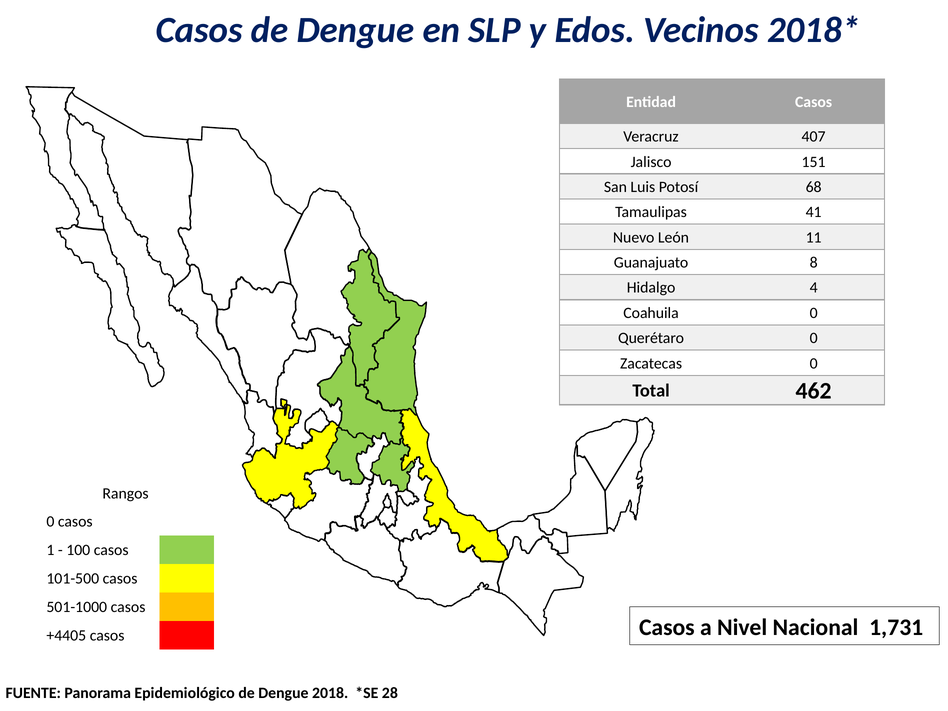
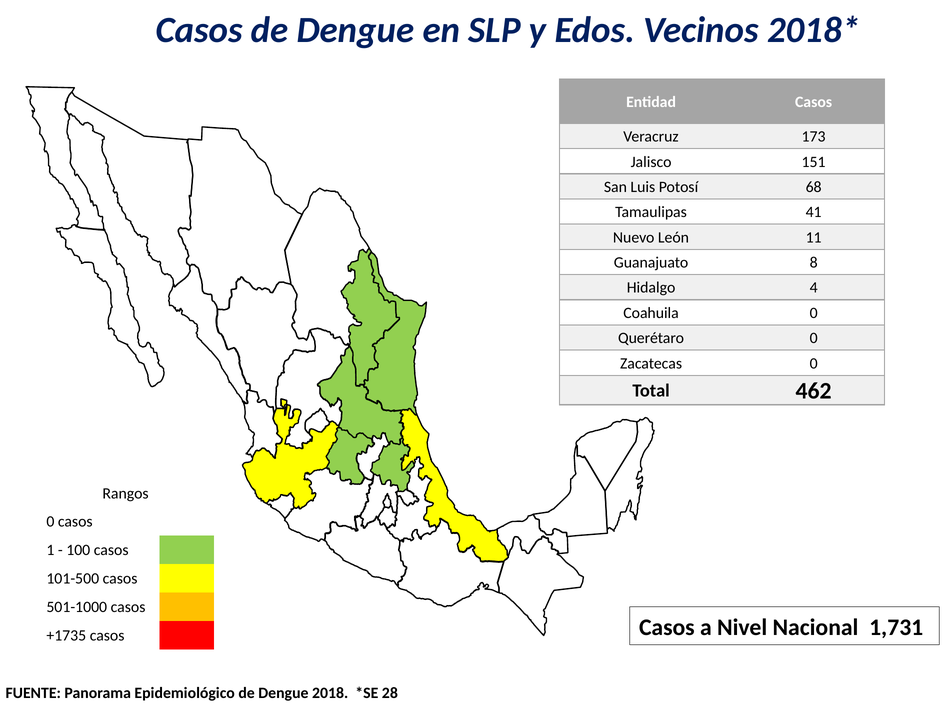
407: 407 -> 173
+4405: +4405 -> +1735
